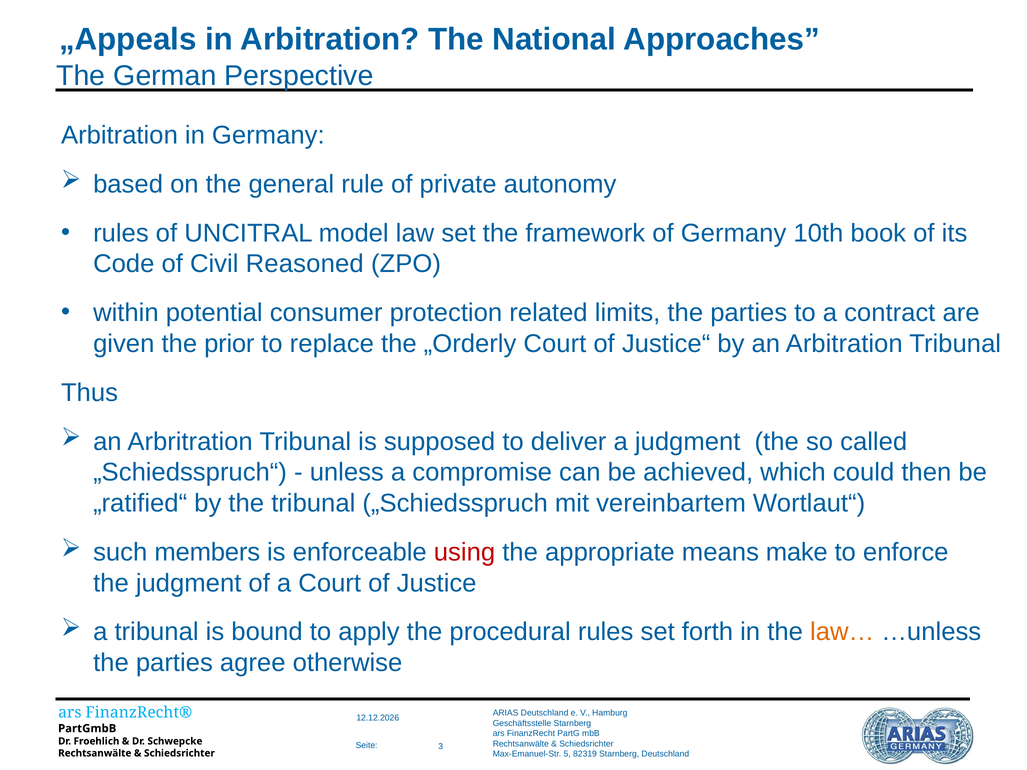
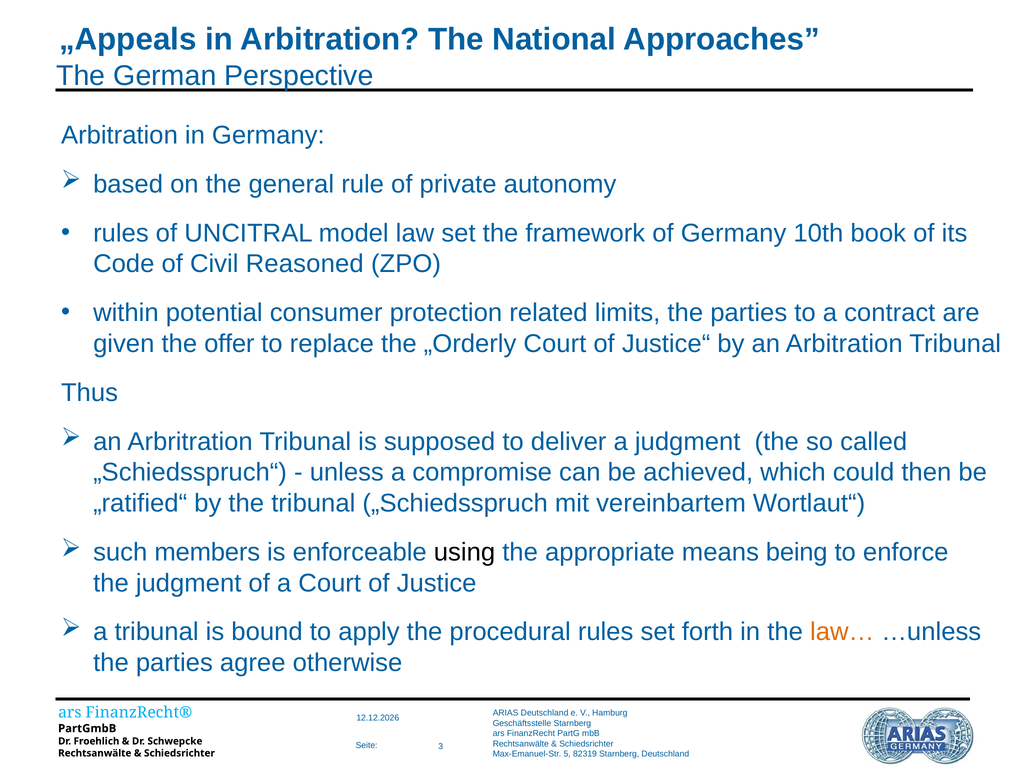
prior: prior -> offer
using colour: red -> black
make: make -> being
